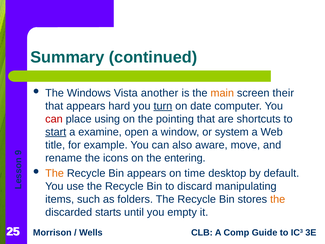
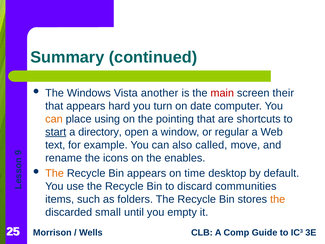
main colour: orange -> red
turn underline: present -> none
can at (54, 119) colour: red -> orange
examine: examine -> directory
system: system -> regular
title: title -> text
aware: aware -> called
entering: entering -> enables
manipulating: manipulating -> communities
starts: starts -> small
